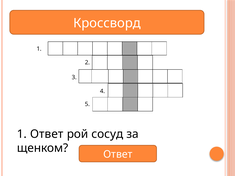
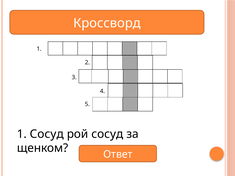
1 Ответ: Ответ -> Сосуд
